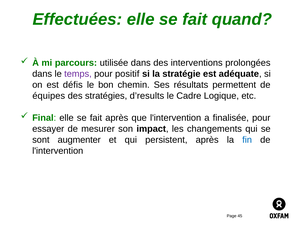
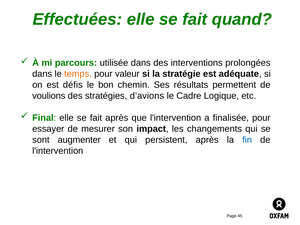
temps colour: purple -> orange
positif: positif -> valeur
équipes: équipes -> voulions
d’results: d’results -> d’avions
